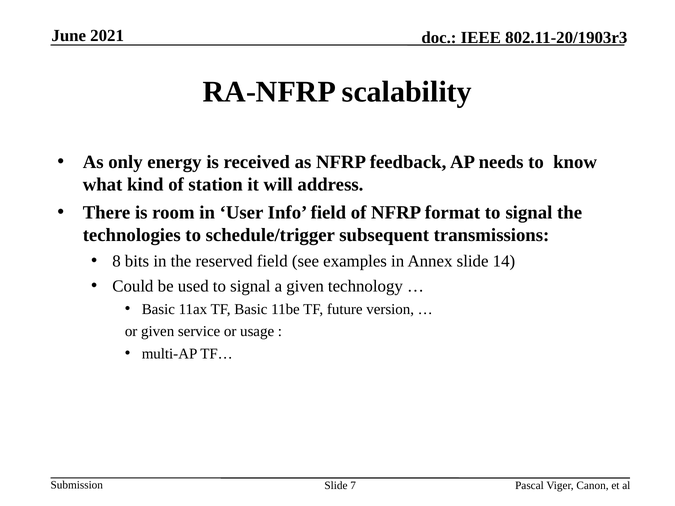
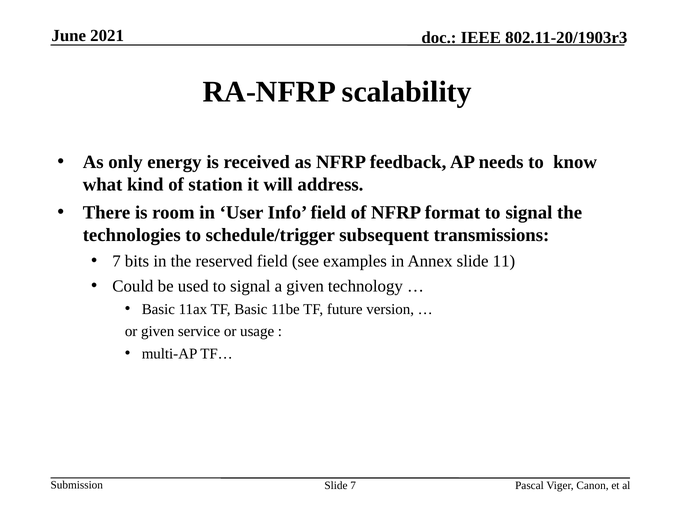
8 at (116, 261): 8 -> 7
14: 14 -> 11
